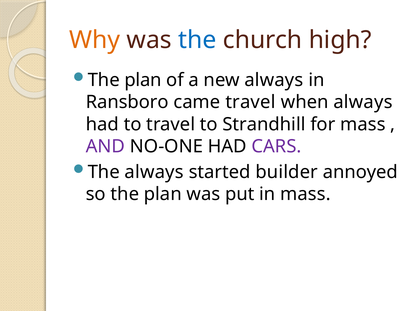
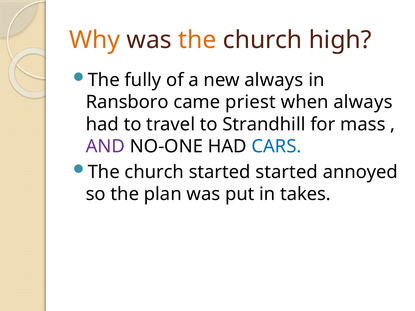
the at (197, 40) colour: blue -> orange
plan at (143, 80): plan -> fully
came travel: travel -> priest
CARS colour: purple -> blue
always at (154, 172): always -> church
started builder: builder -> started
in mass: mass -> takes
